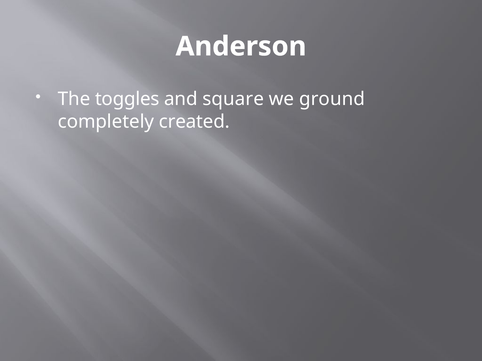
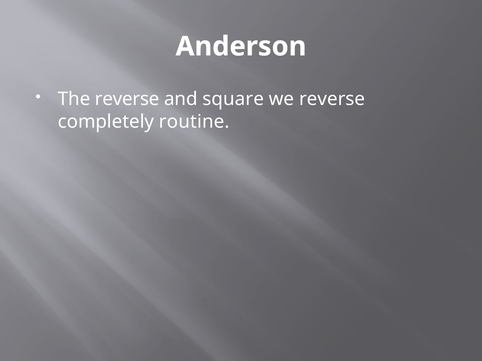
The toggles: toggles -> reverse
we ground: ground -> reverse
created: created -> routine
